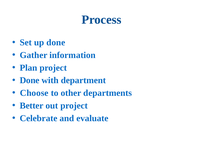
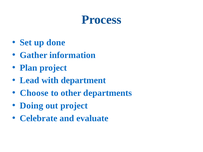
Done at (30, 80): Done -> Lead
Better: Better -> Doing
